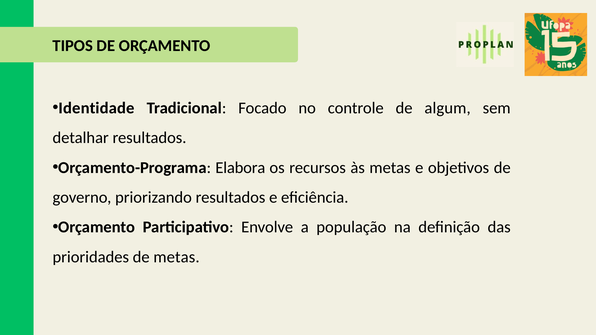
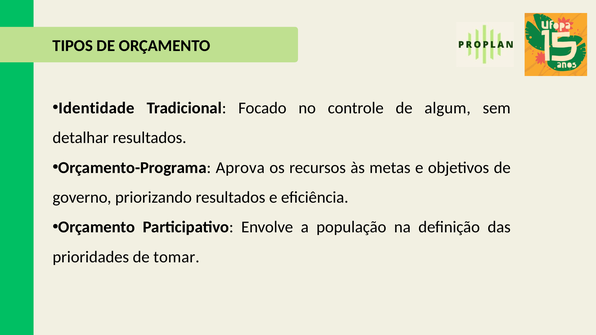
Elabora: Elabora -> Aprova
de metas: metas -> tomar
